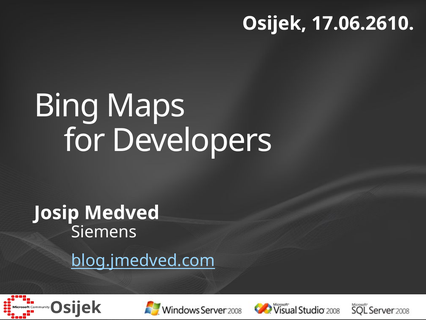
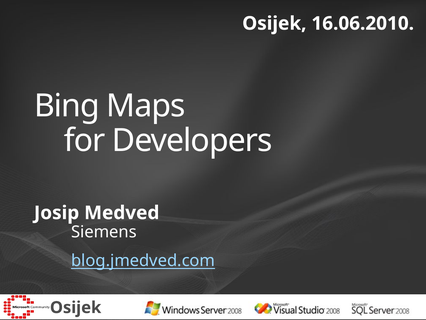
17.06.2610: 17.06.2610 -> 16.06.2010
